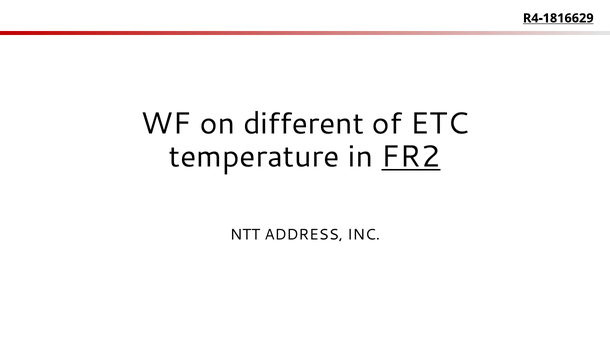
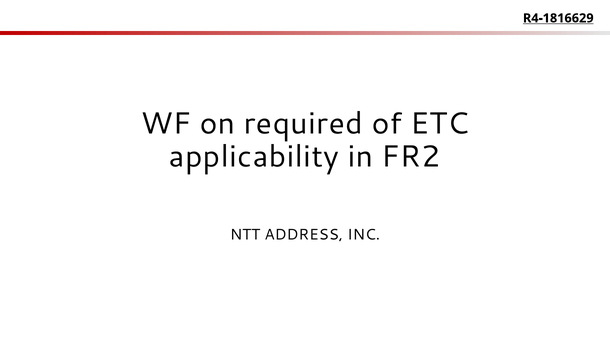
different: different -> required
temperature: temperature -> applicability
FR2 underline: present -> none
